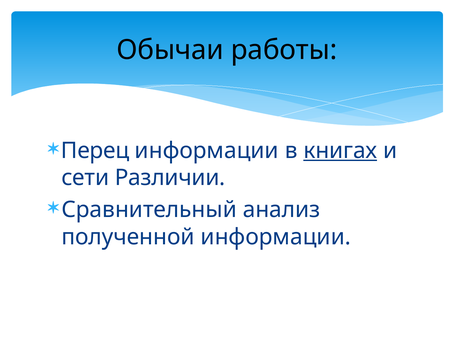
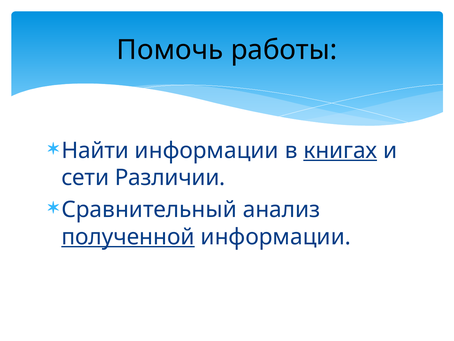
Обычаи: Обычаи -> Помочь
Перец: Перец -> Найти
полученной underline: none -> present
